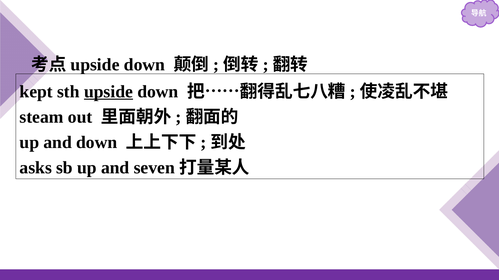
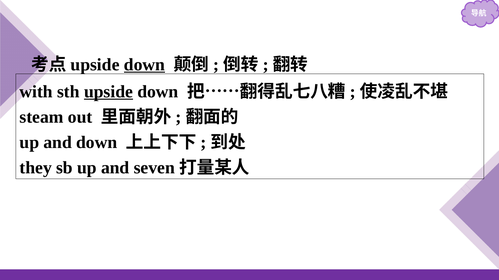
down at (144, 65) underline: none -> present
kept: kept -> with
asks: asks -> they
